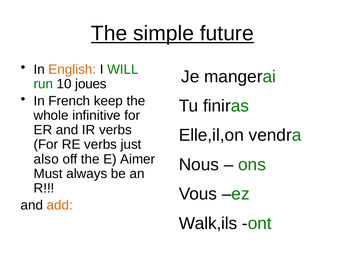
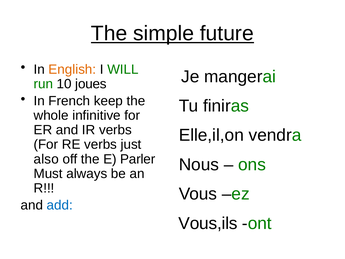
Aimer: Aimer -> Parler
add colour: orange -> blue
Walk,ils: Walk,ils -> Vous,ils
